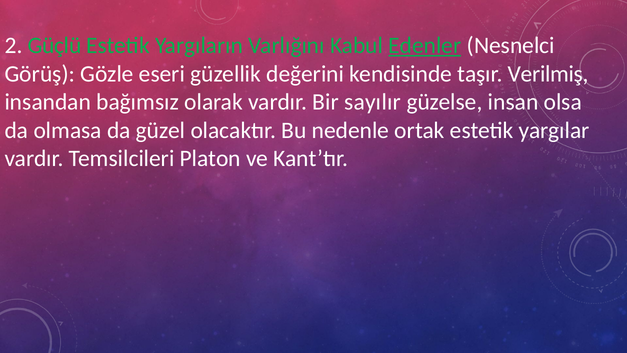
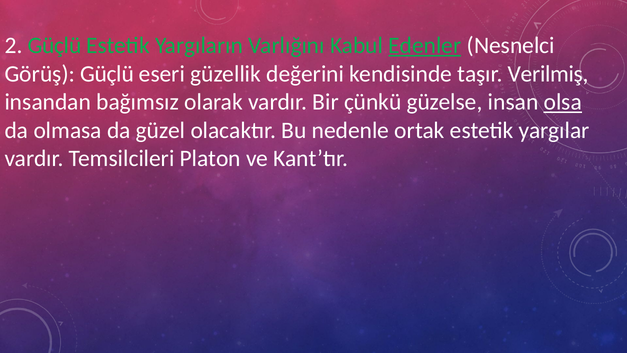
Görüş Gözle: Gözle -> Güçlü
sayılır: sayılır -> çünkü
olsa underline: none -> present
